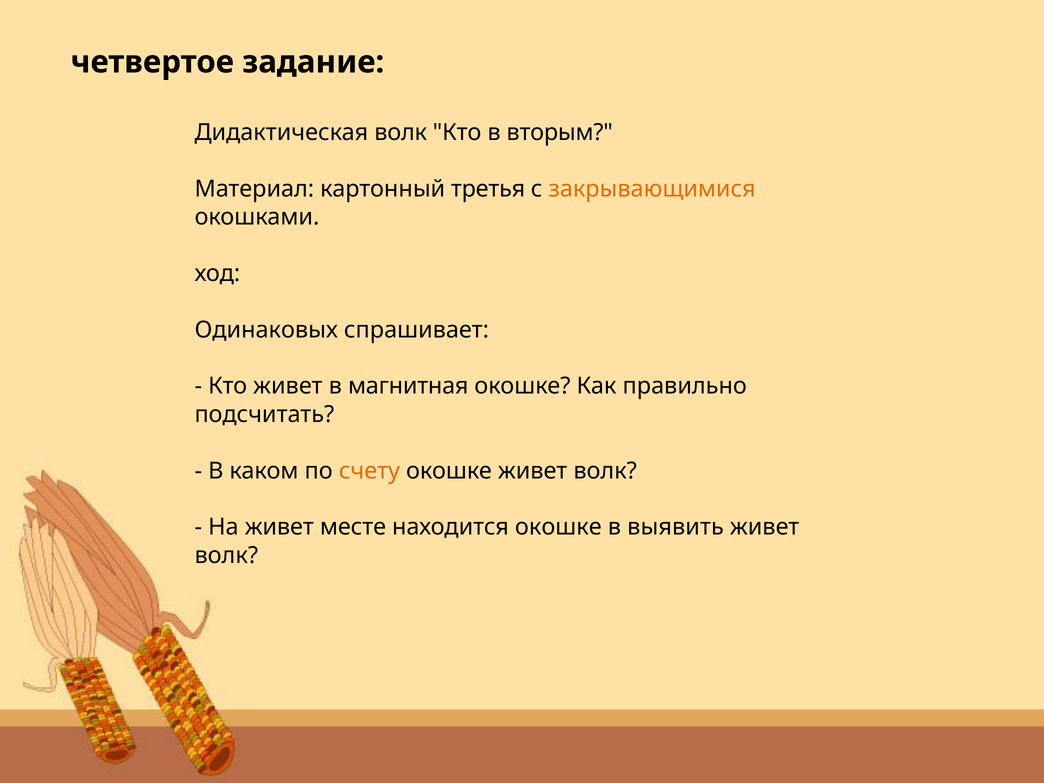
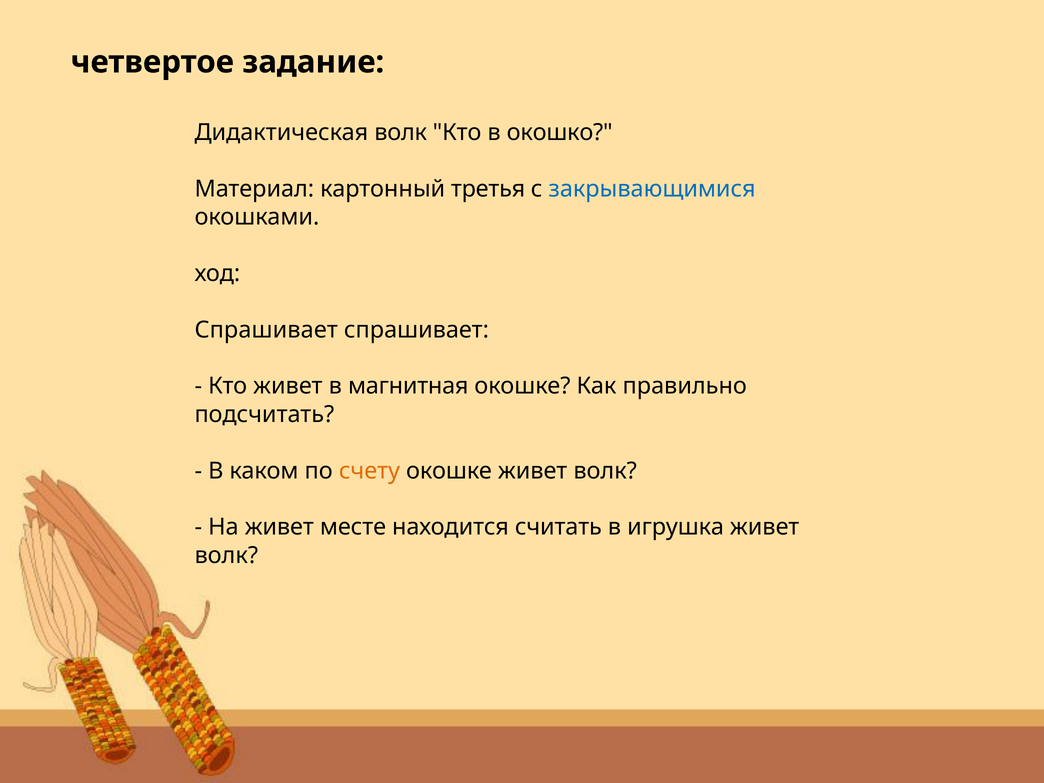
вторым: вторым -> окошко
закрывающимися colour: orange -> blue
Одинаковых at (266, 330): Одинаковых -> Спрашивает
находится окошке: окошке -> считать
выявить: выявить -> игрушка
